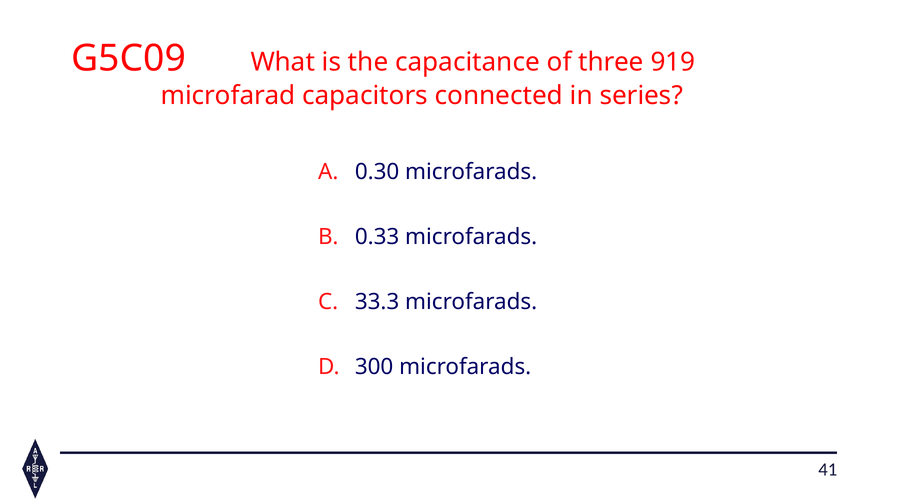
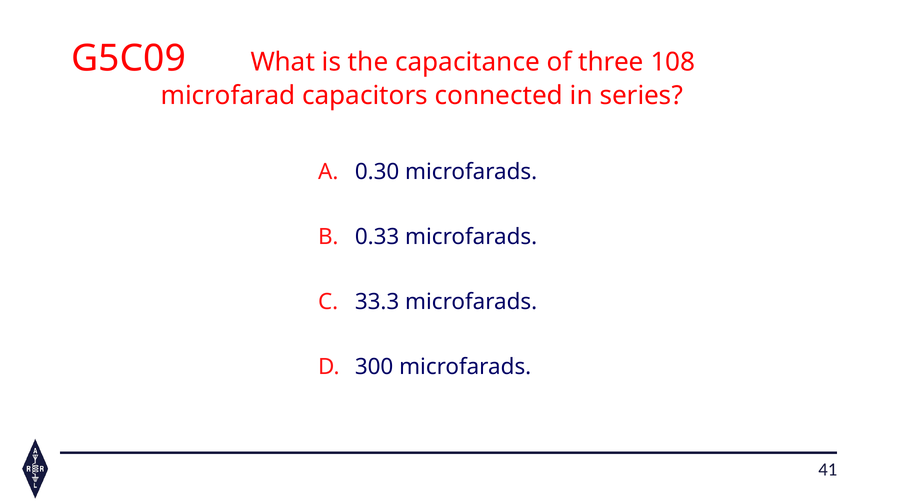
919: 919 -> 108
